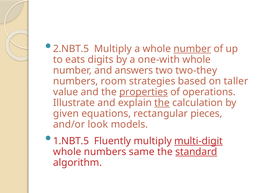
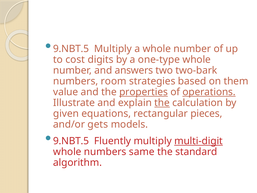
2.NBT.5 at (71, 49): 2.NBT.5 -> 9.NBT.5
number at (192, 49) underline: present -> none
eats: eats -> cost
one-with: one-with -> one-type
two-they: two-they -> two-bark
taller: taller -> them
operations underline: none -> present
look: look -> gets
1.NBT.5 at (71, 141): 1.NBT.5 -> 9.NBT.5
standard underline: present -> none
